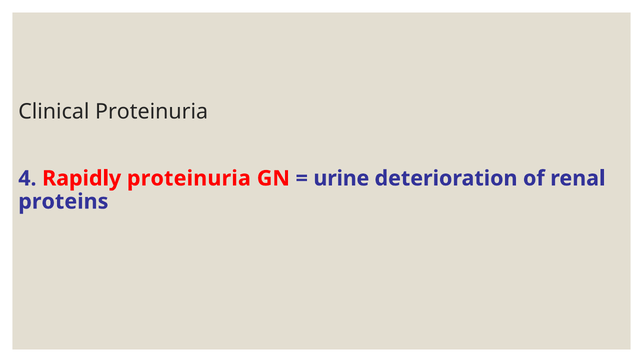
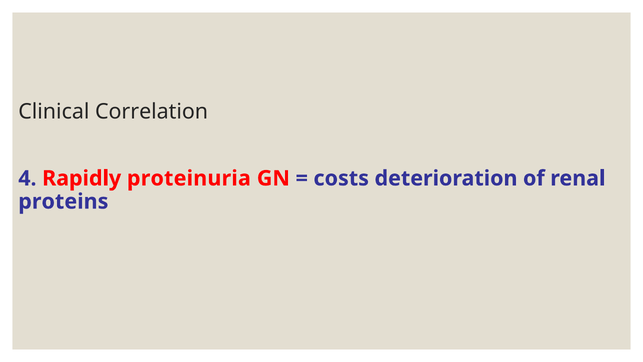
Clinical Proteinuria: Proteinuria -> Correlation
urine: urine -> costs
